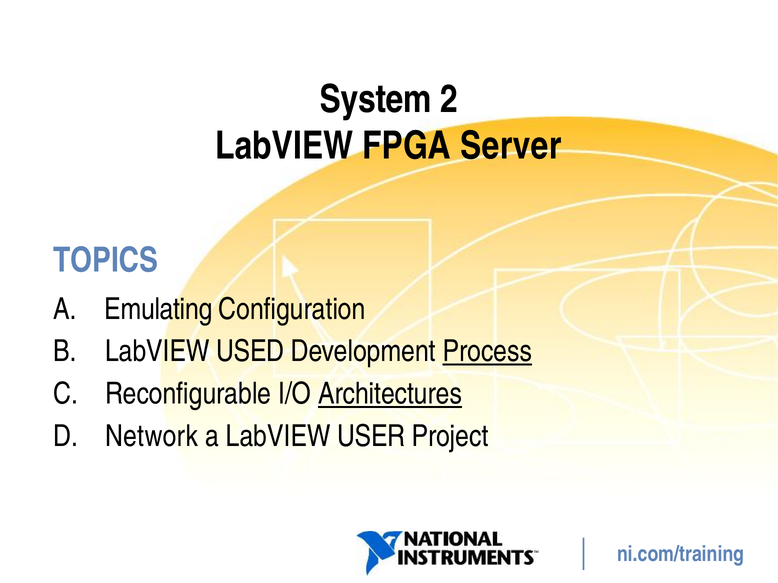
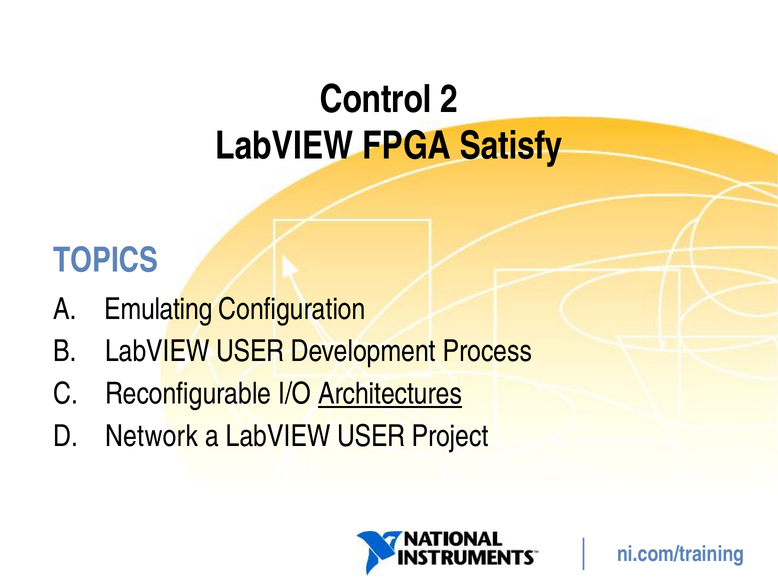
System: System -> Control
Server: Server -> Satisfy
USED at (250, 352): USED -> USER
Process underline: present -> none
